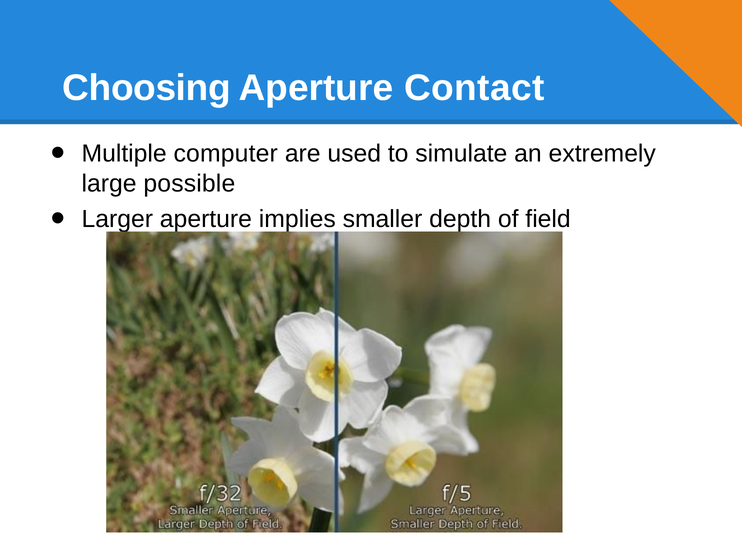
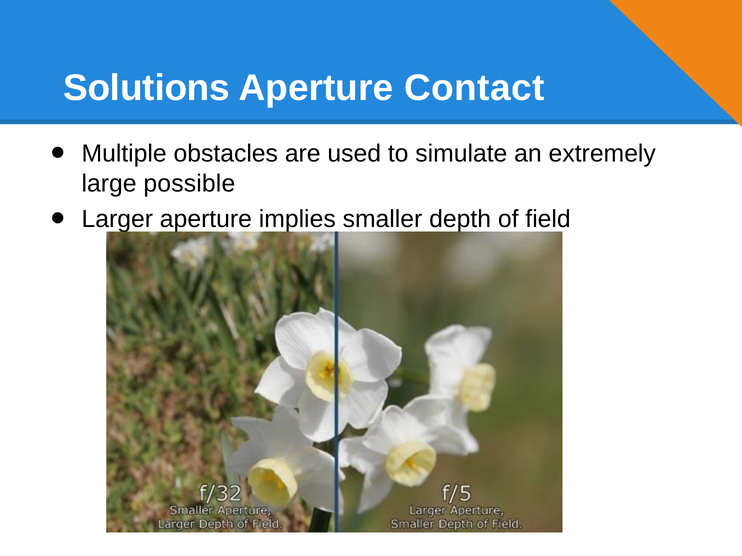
Choosing: Choosing -> Solutions
computer: computer -> obstacles
